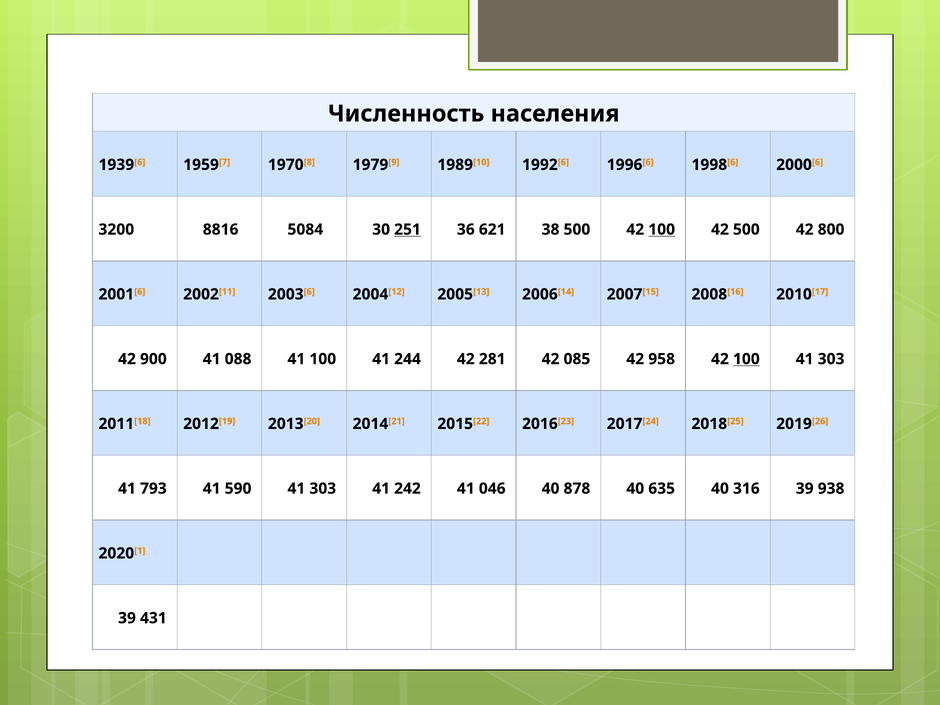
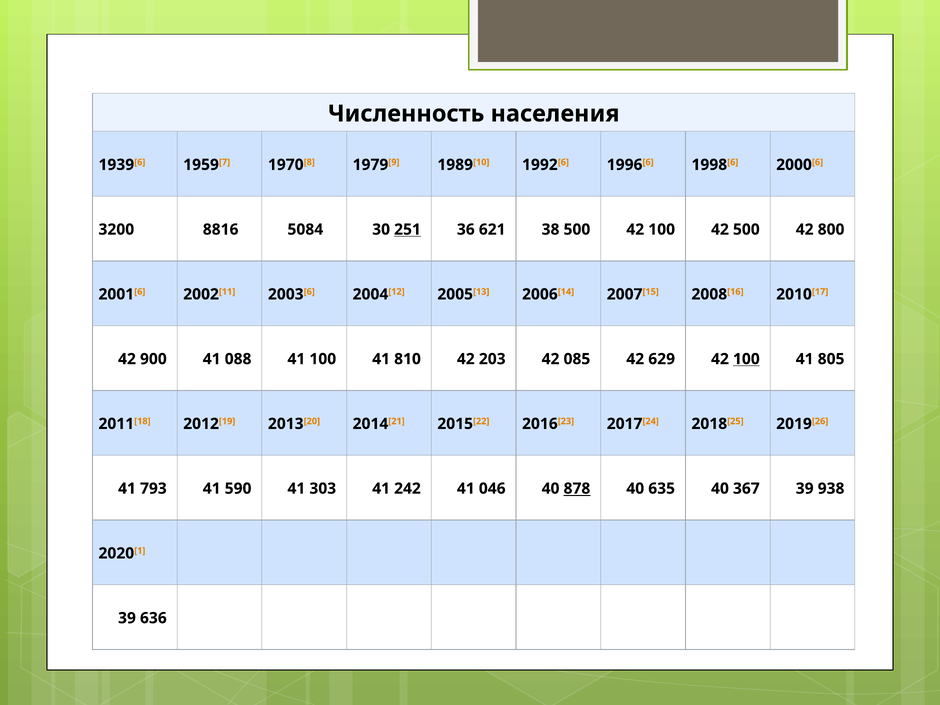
100 at (662, 230) underline: present -> none
244: 244 -> 810
281: 281 -> 203
958: 958 -> 629
303 at (831, 359): 303 -> 805
878 underline: none -> present
316: 316 -> 367
431: 431 -> 636
